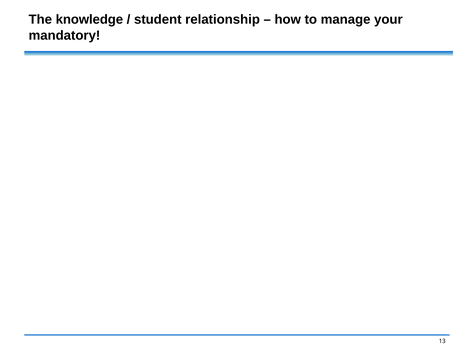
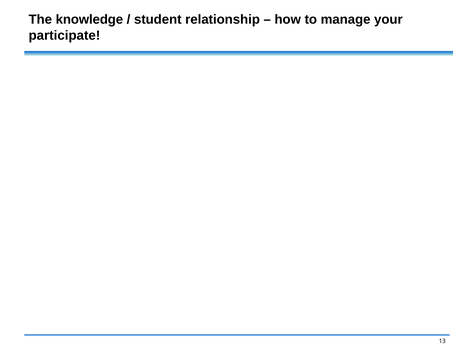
mandatory: mandatory -> participate
